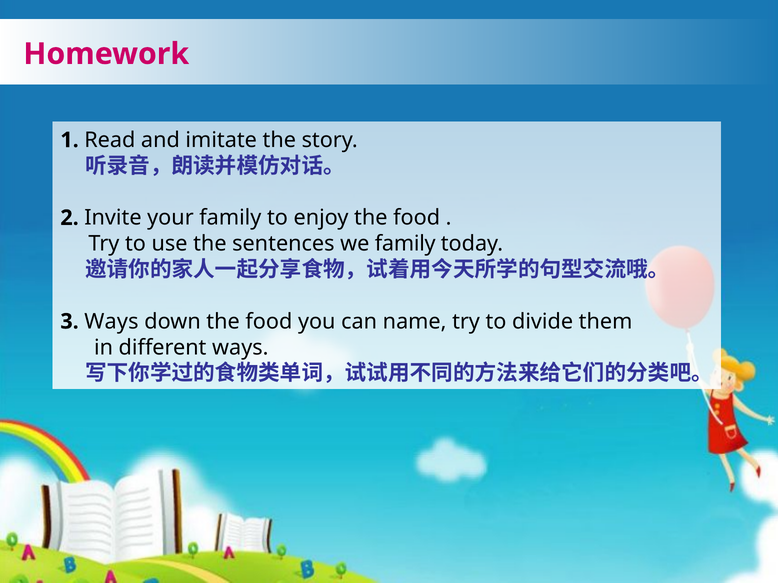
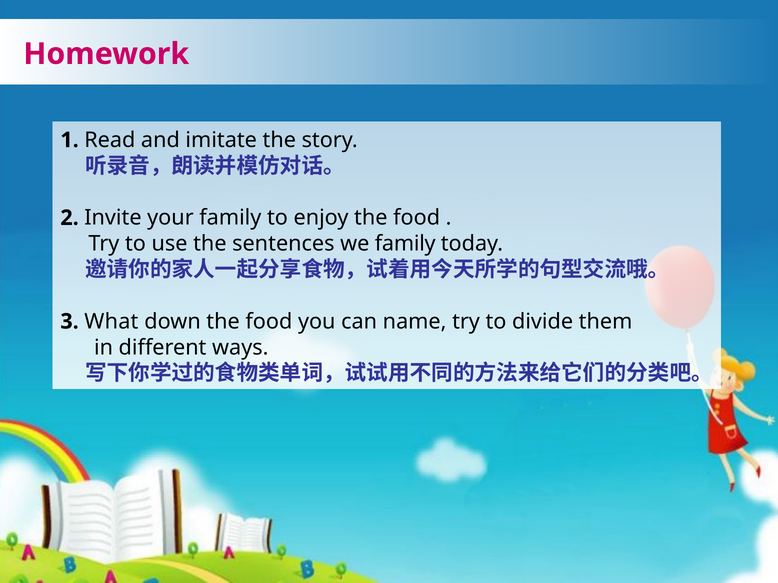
3 Ways: Ways -> What
